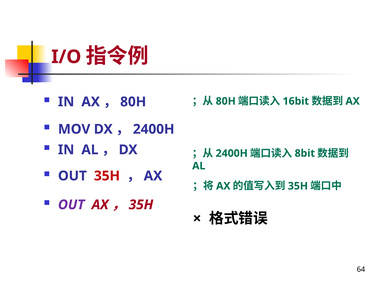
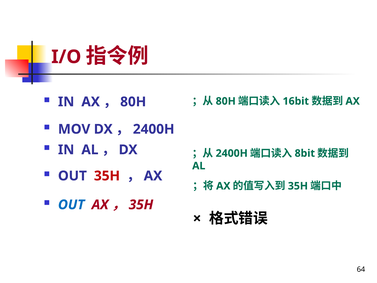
OUT at (71, 205) colour: purple -> blue
